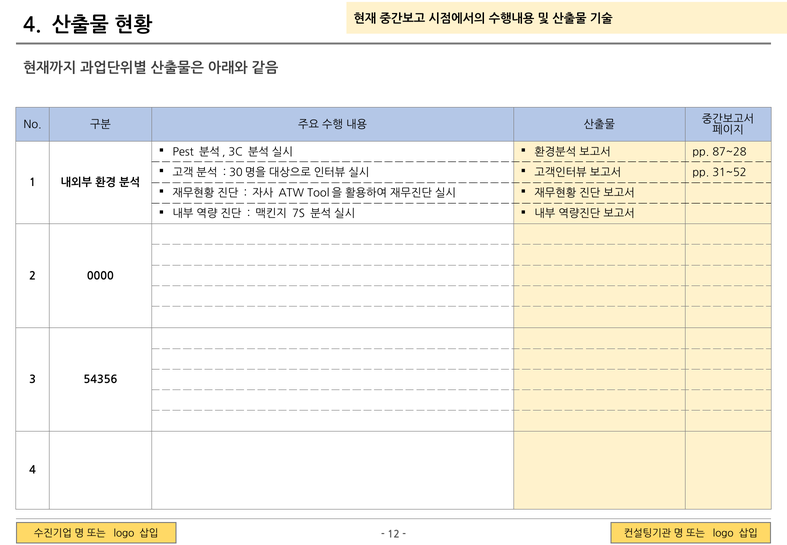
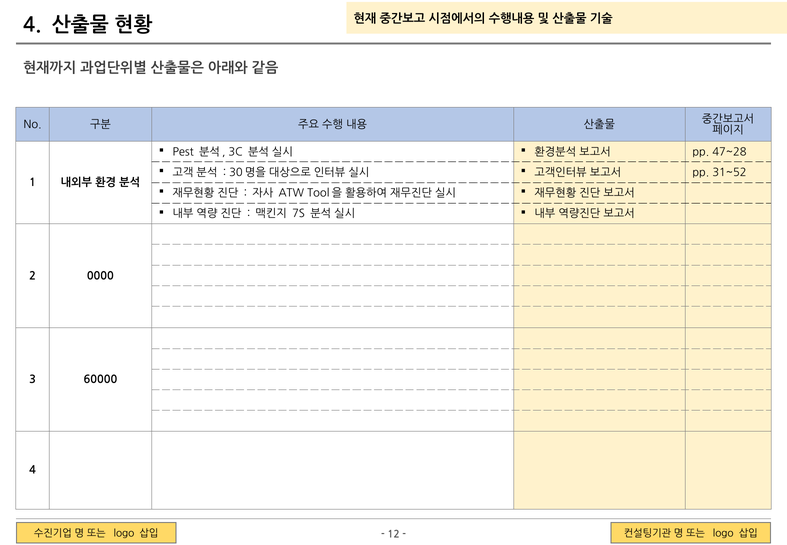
87~28: 87~28 -> 47~28
54356: 54356 -> 60000
